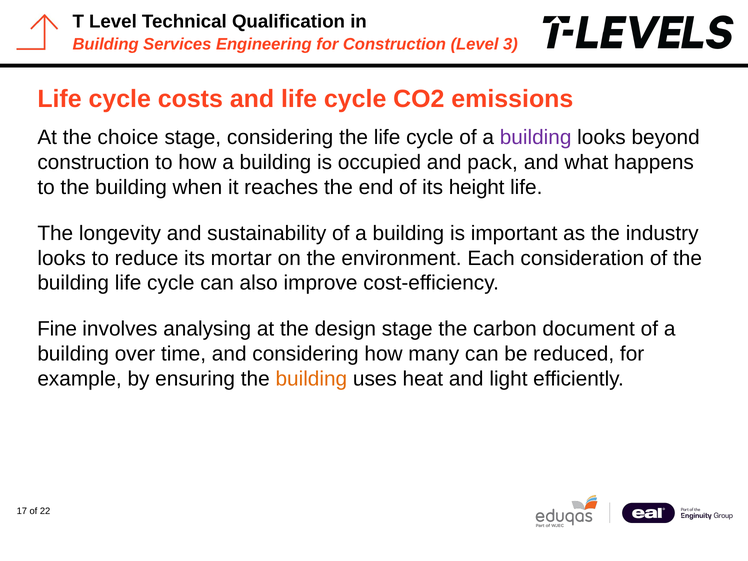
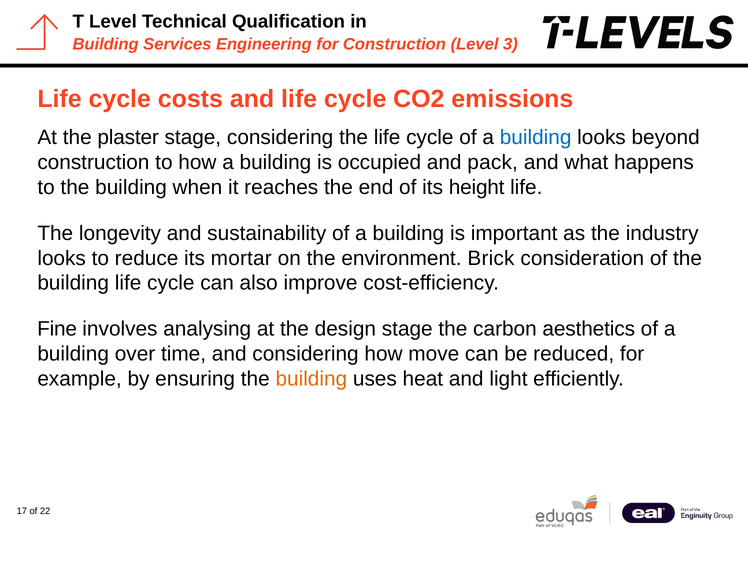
choice: choice -> plaster
building at (536, 138) colour: purple -> blue
Each: Each -> Brick
document: document -> aesthetics
many: many -> move
